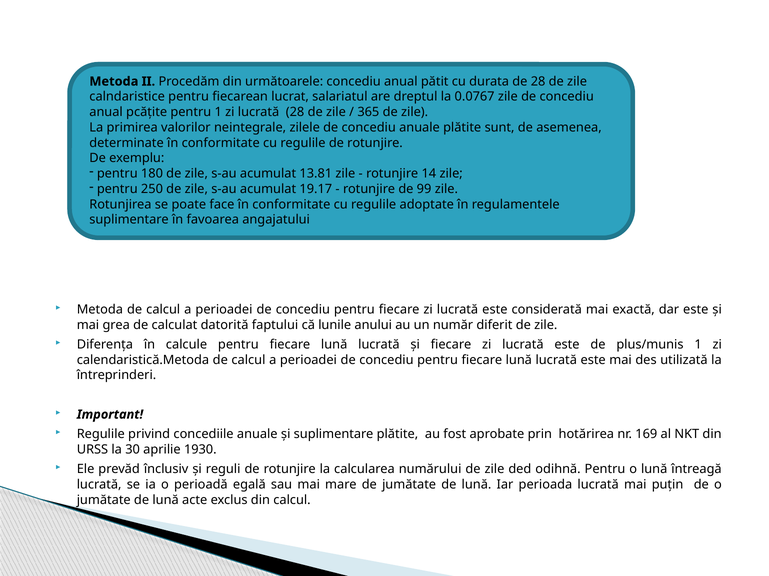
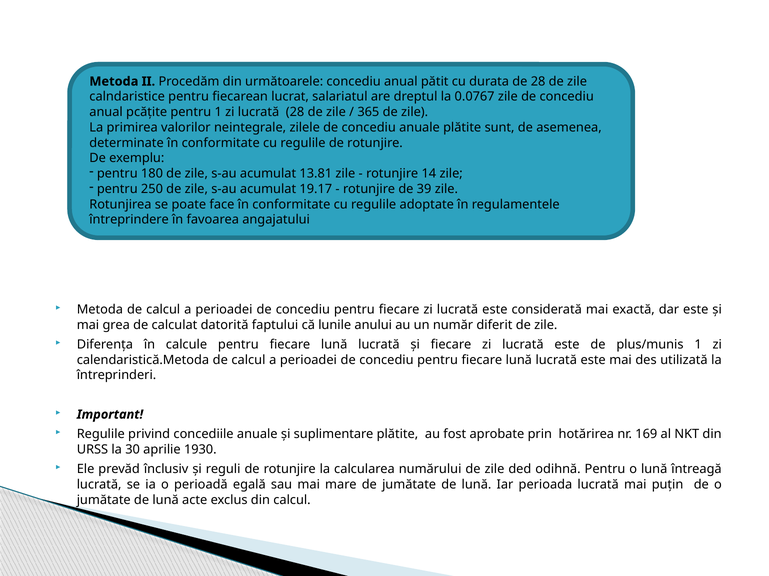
99: 99 -> 39
suplimentare at (129, 220): suplimentare -> întreprindere
